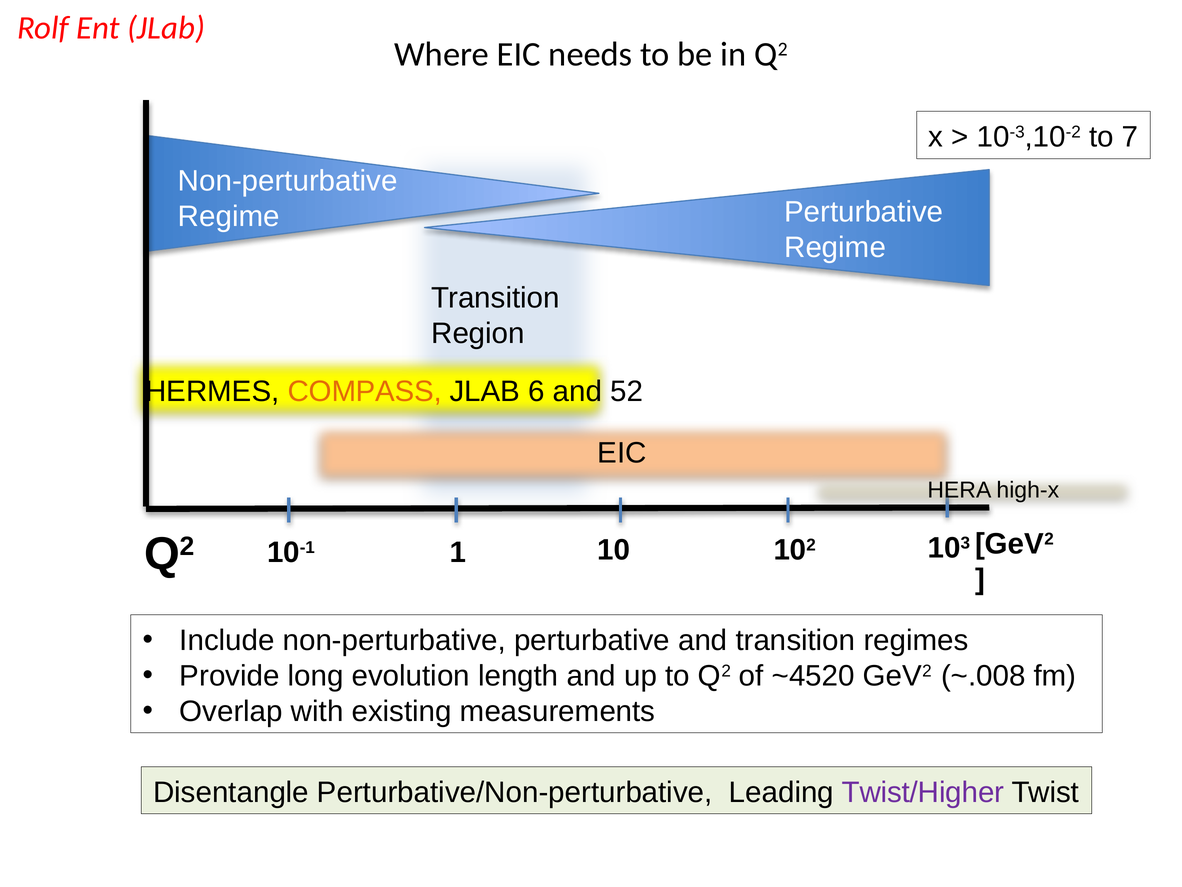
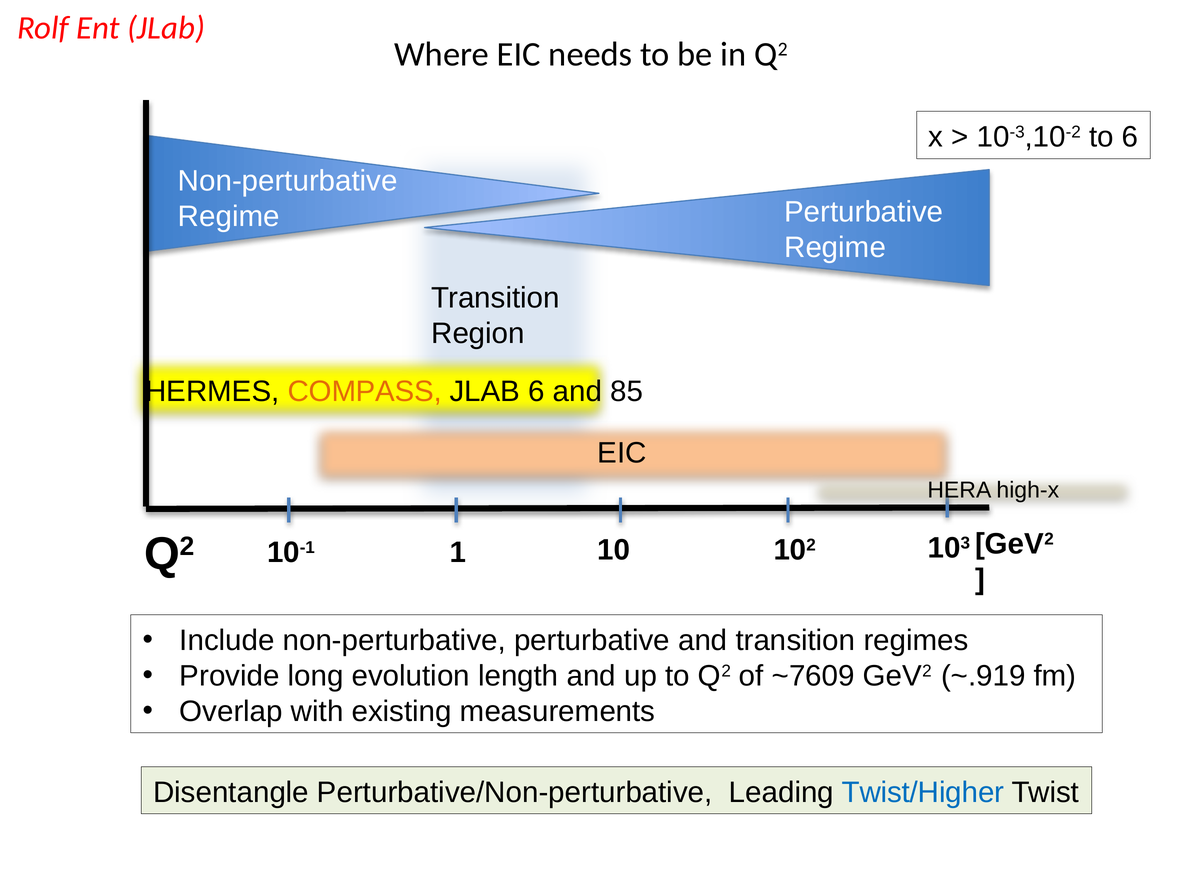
to 7: 7 -> 6
52: 52 -> 85
~4520: ~4520 -> ~7609
~.008: ~.008 -> ~.919
Twist/Higher colour: purple -> blue
